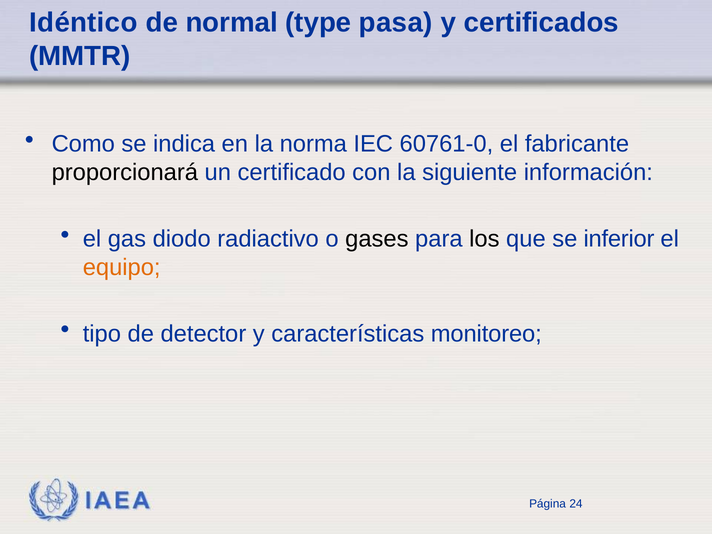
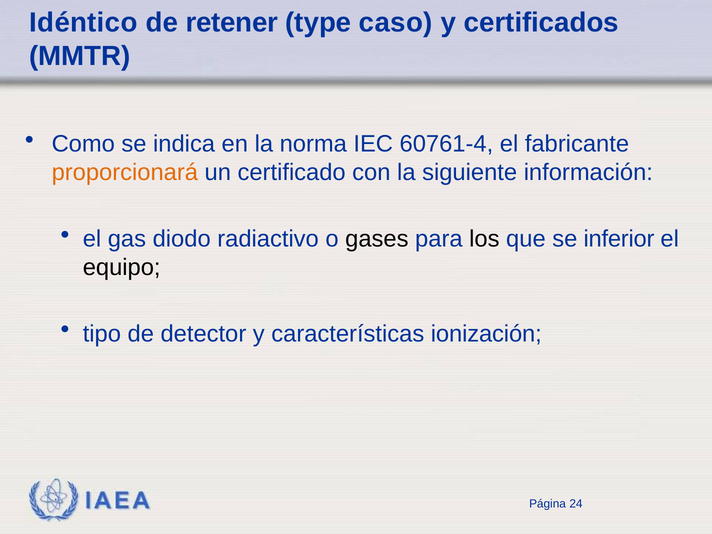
normal: normal -> retener
pasa: pasa -> caso
60761-0: 60761-0 -> 60761-4
proporcionará colour: black -> orange
equipo colour: orange -> black
monitoreo: monitoreo -> ionización
